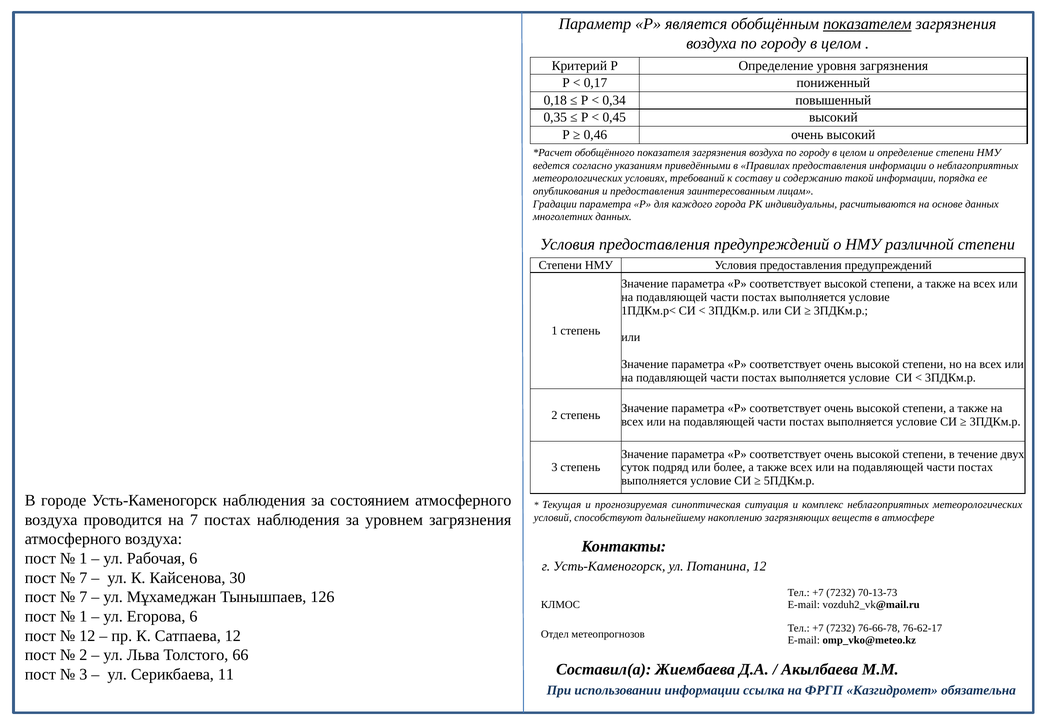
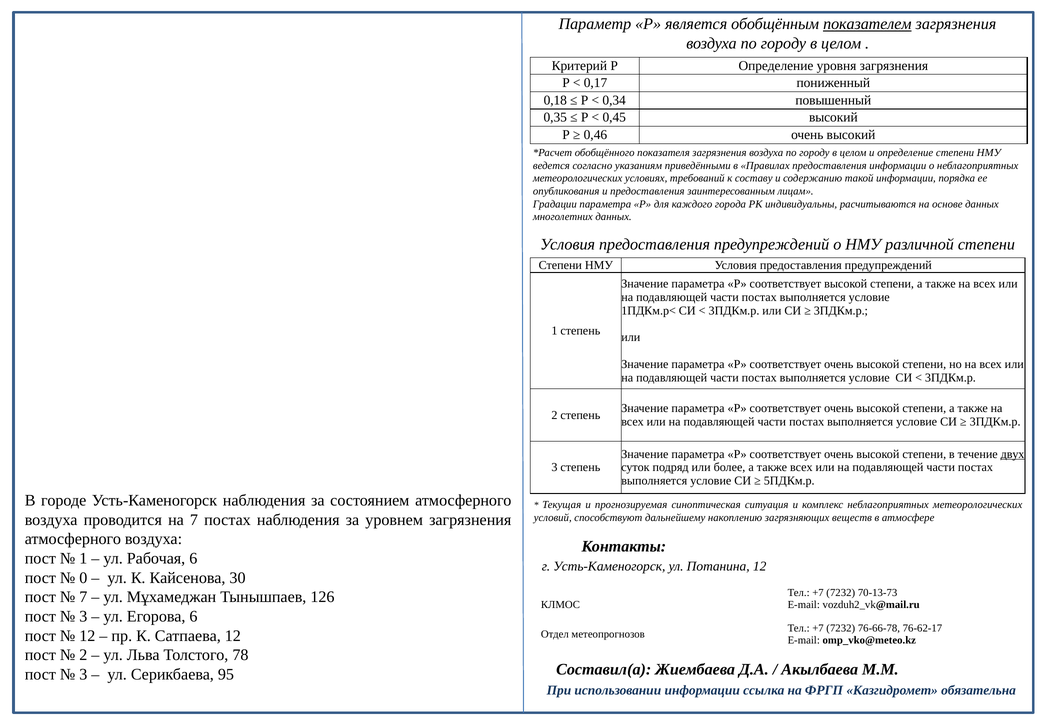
двух underline: none -> present
7 at (83, 578): 7 -> 0
1 at (83, 616): 1 -> 3
66: 66 -> 78
11: 11 -> 95
